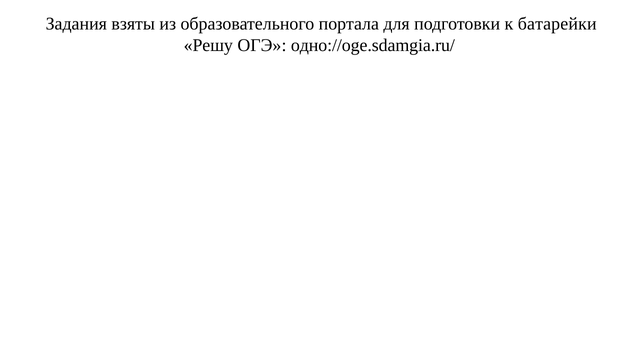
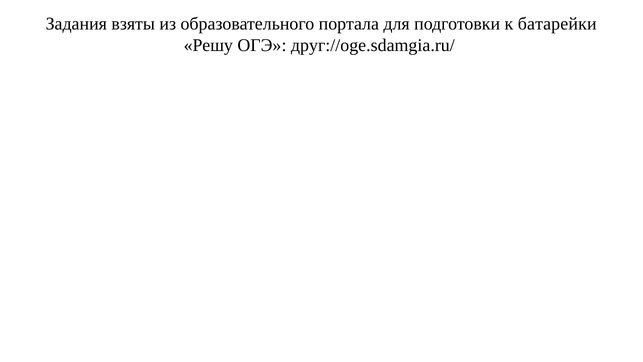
одно://oge.sdamgia.ru/: одно://oge.sdamgia.ru/ -> друг://oge.sdamgia.ru/
